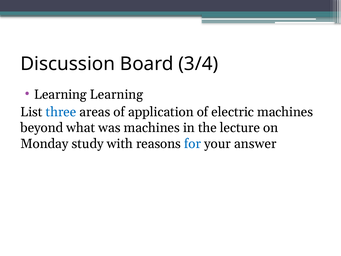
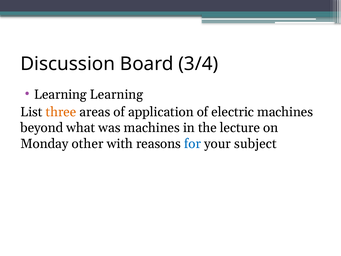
three colour: blue -> orange
study: study -> other
answer: answer -> subject
